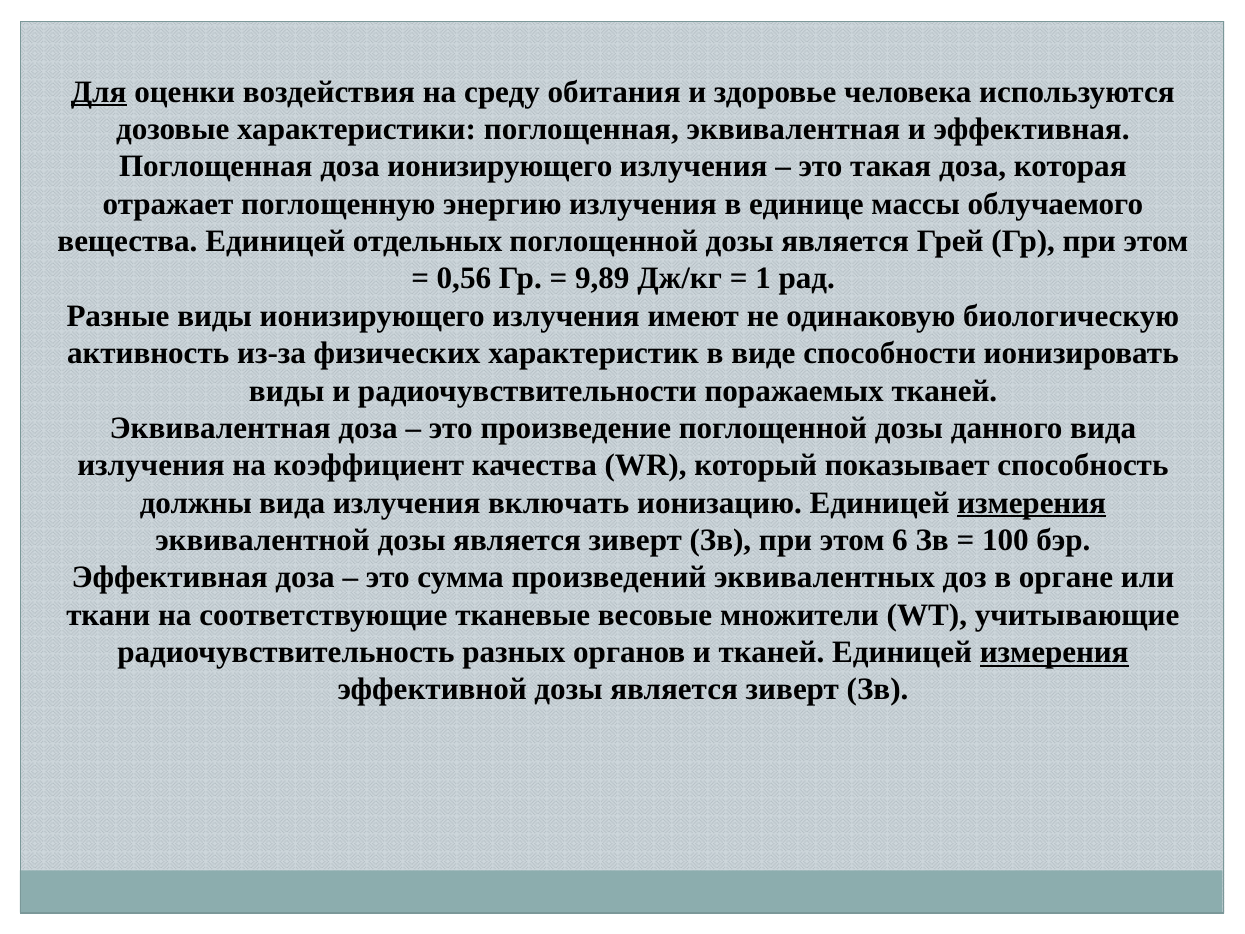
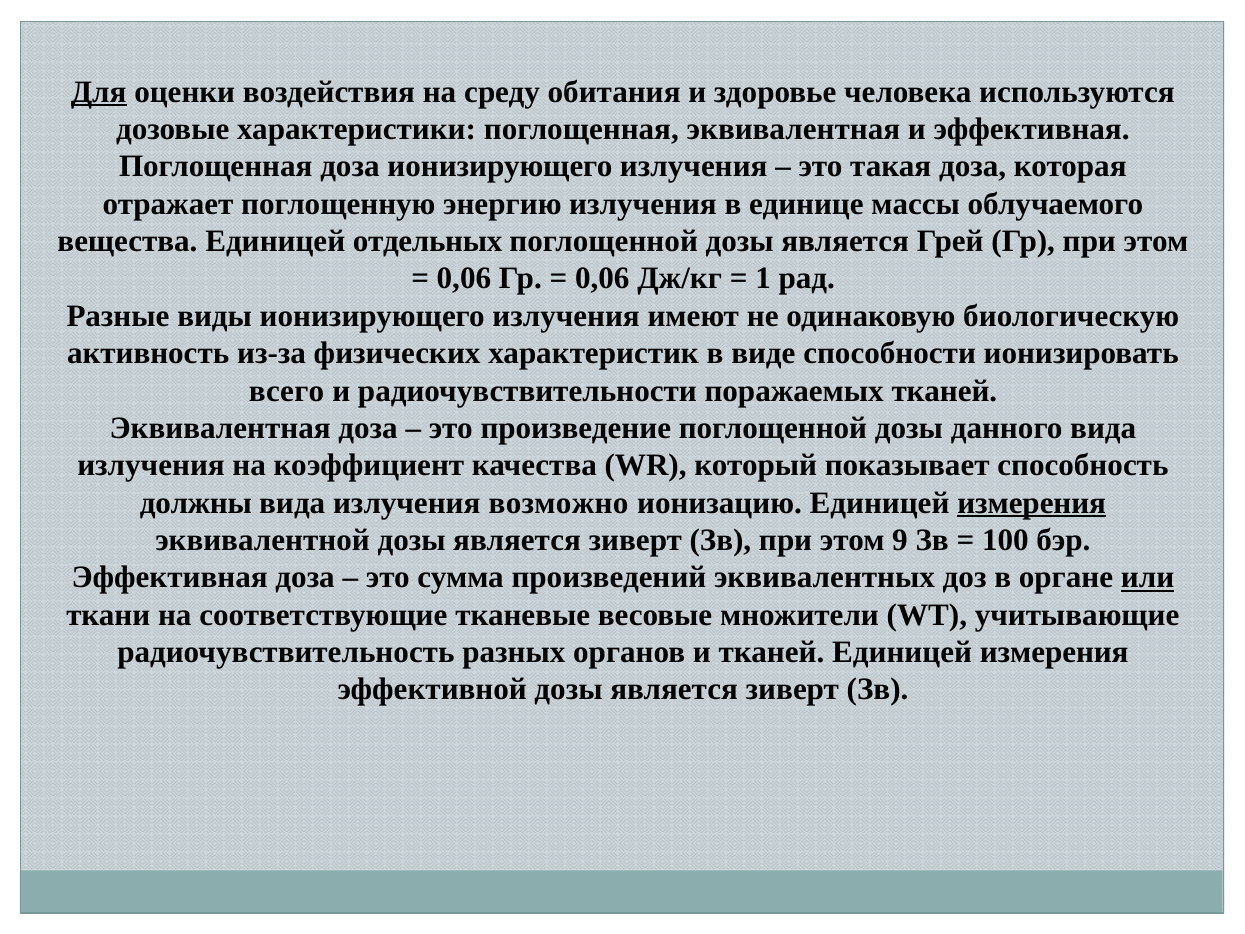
0,56 at (464, 279): 0,56 -> 0,06
9,89 at (602, 279): 9,89 -> 0,06
виды at (287, 391): виды -> всего
включать: включать -> возможно
6: 6 -> 9
или underline: none -> present
измерения at (1054, 652) underline: present -> none
